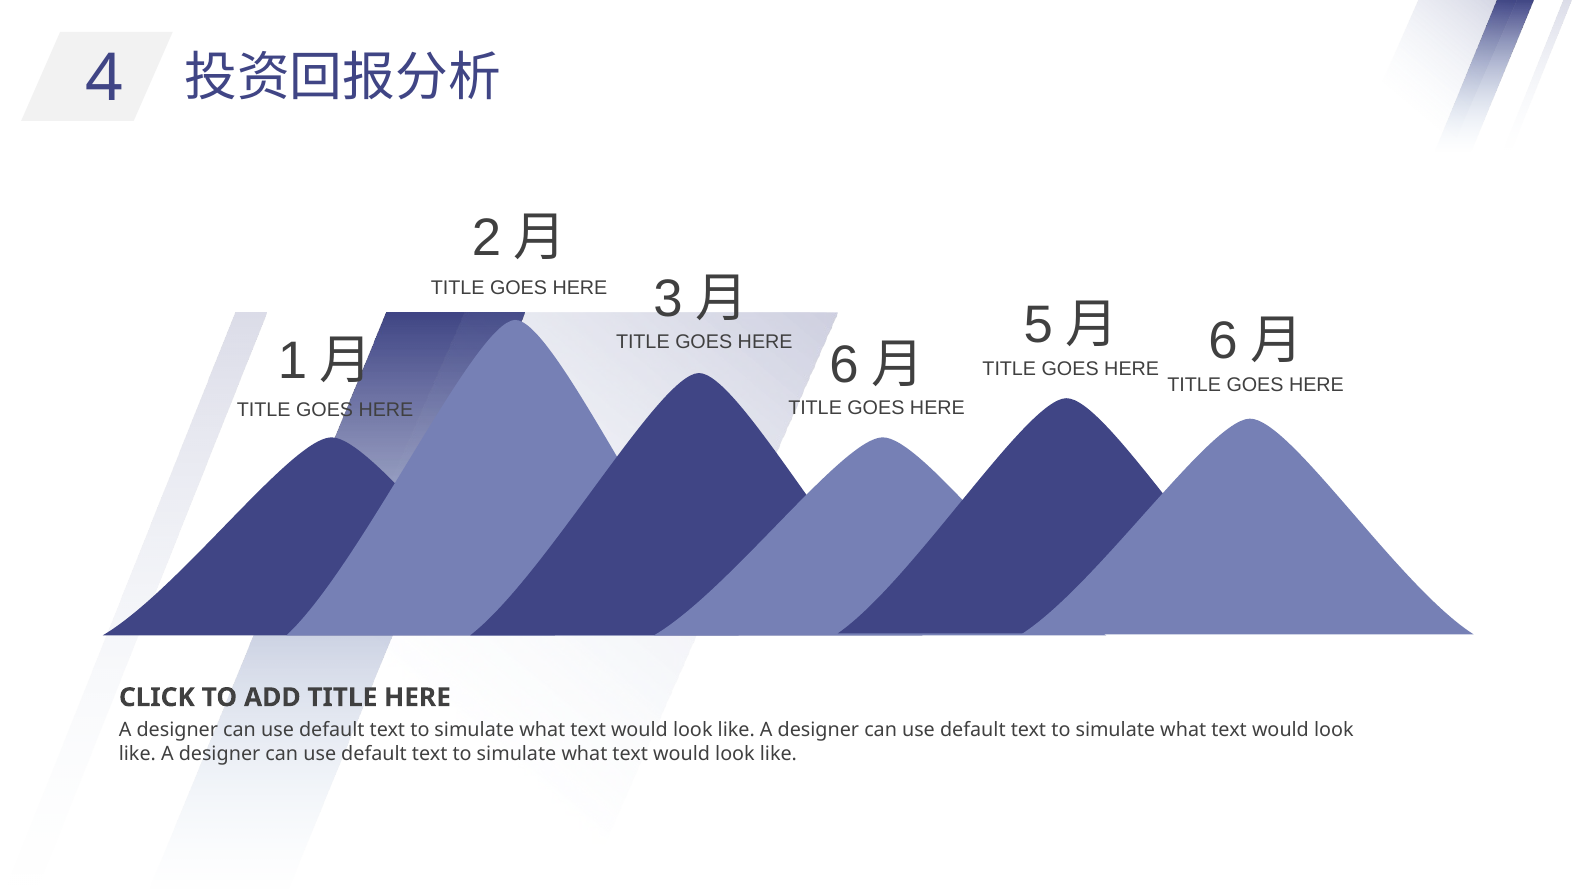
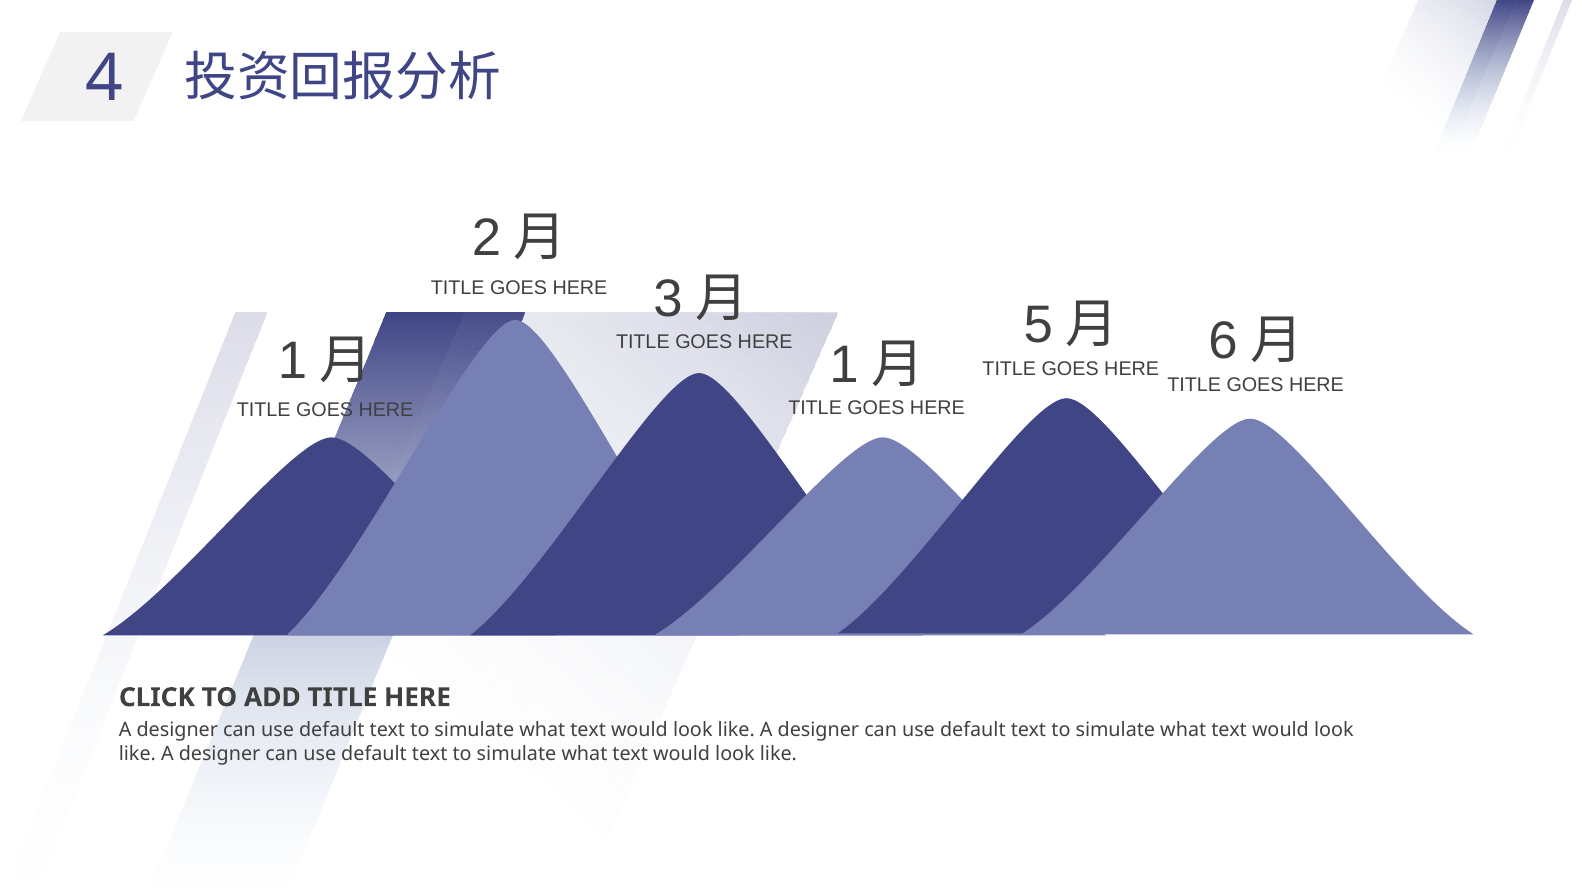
6 at (844, 365): 6 -> 1
